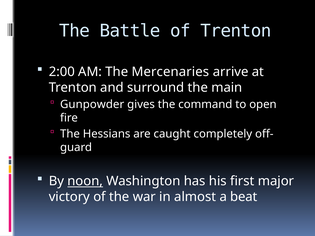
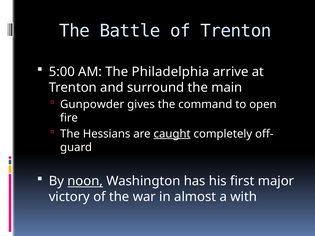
2:00: 2:00 -> 5:00
Mercenaries: Mercenaries -> Philadelphia
caught underline: none -> present
beat: beat -> with
